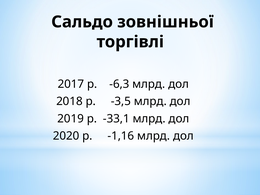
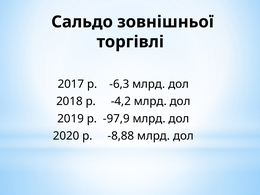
-3,5: -3,5 -> -4,2
-33,1: -33,1 -> -97,9
-1,16: -1,16 -> -8,88
